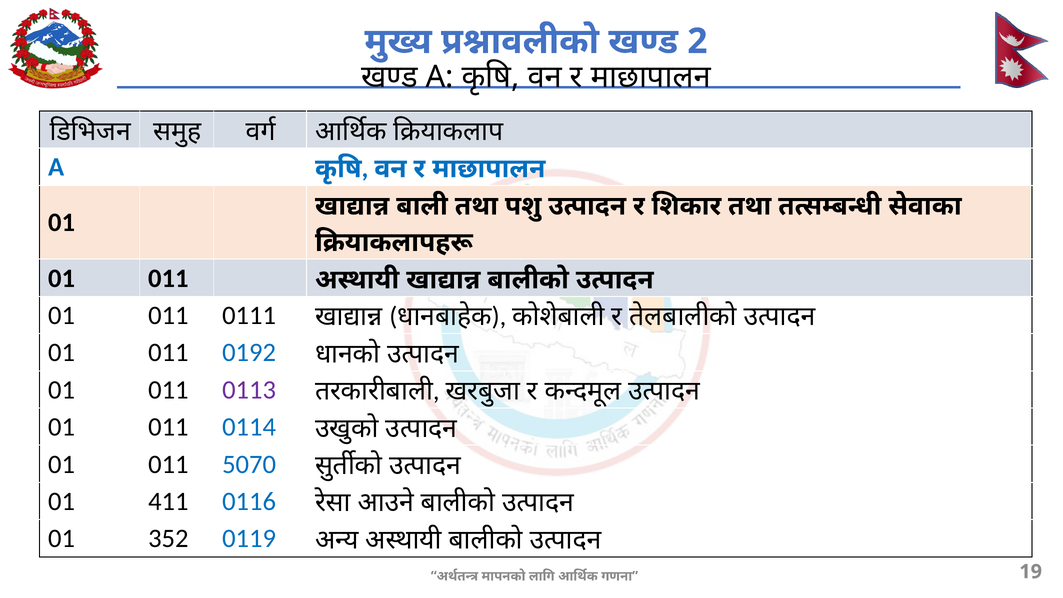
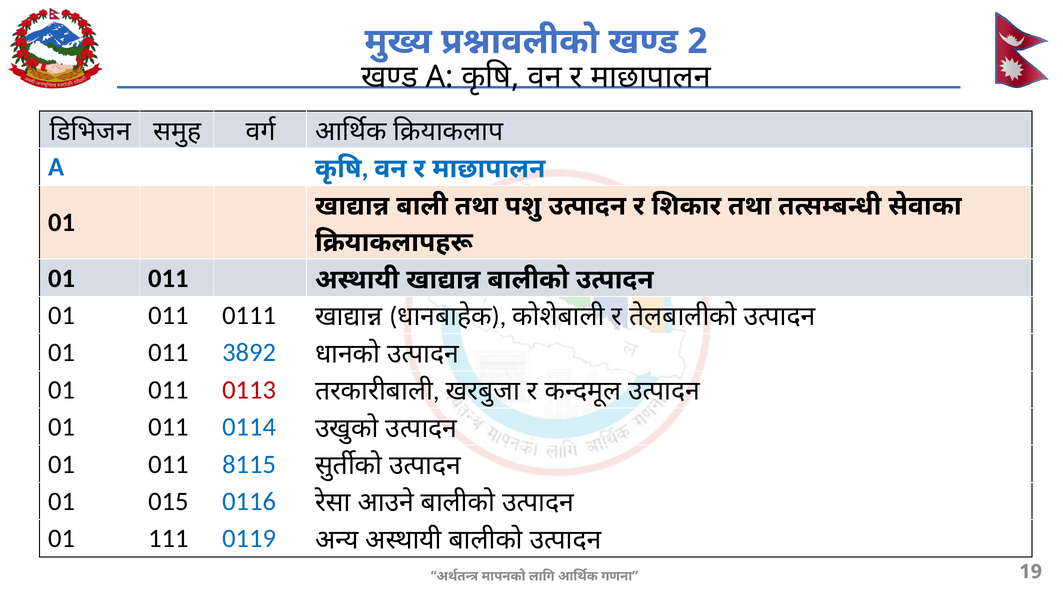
0192: 0192 -> 3892
0113 colour: purple -> red
5070: 5070 -> 8115
411: 411 -> 015
352: 352 -> 111
